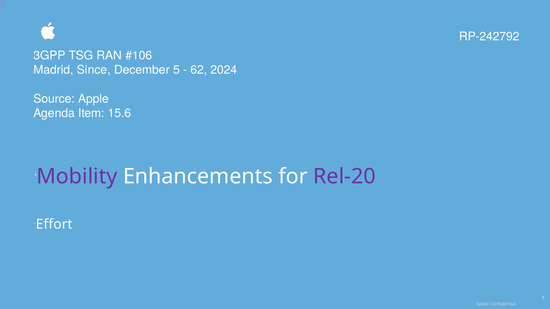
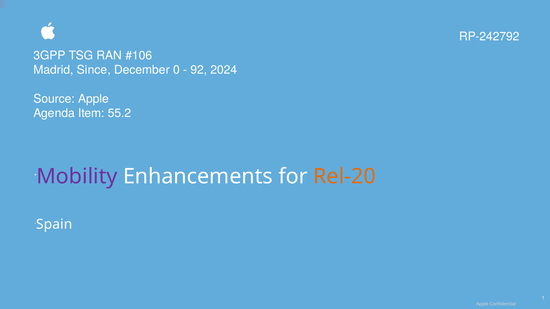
5: 5 -> 0
62: 62 -> 92
15.6: 15.6 -> 55.2
Rel-20 colour: purple -> orange
Effort: Effort -> Spain
